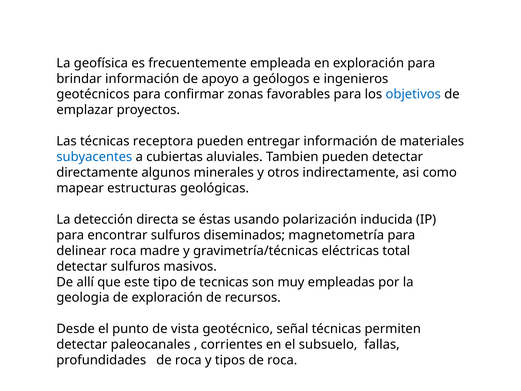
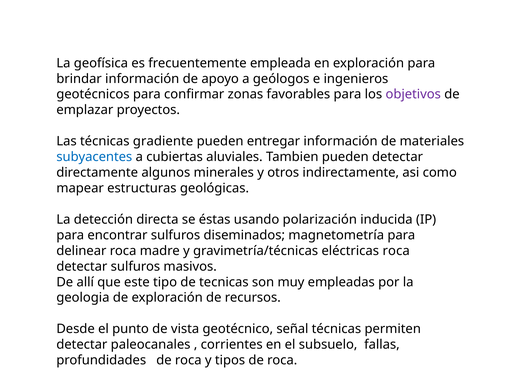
objetivos colour: blue -> purple
receptora: receptora -> gradiente
eléctricas total: total -> roca
